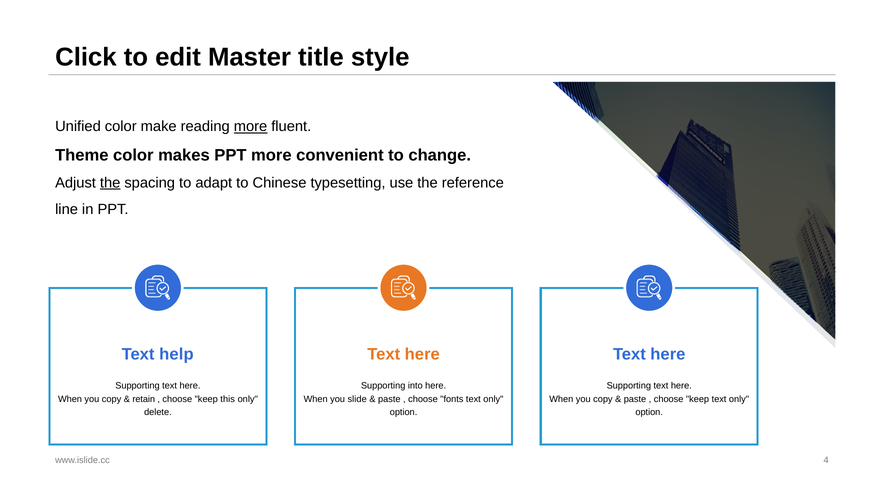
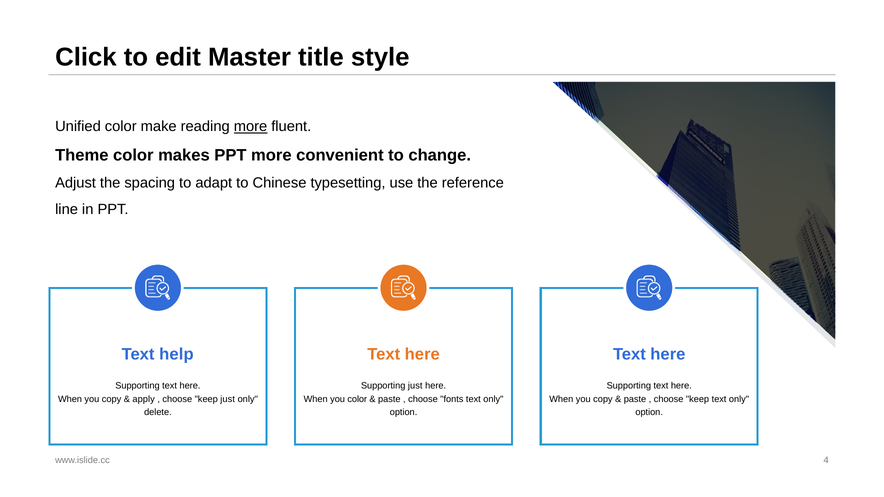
the at (110, 183) underline: present -> none
Supporting into: into -> just
retain: retain -> apply
keep this: this -> just
you slide: slide -> color
